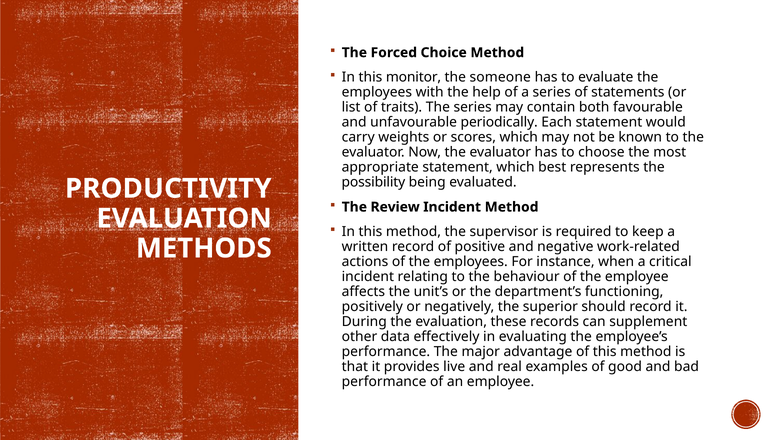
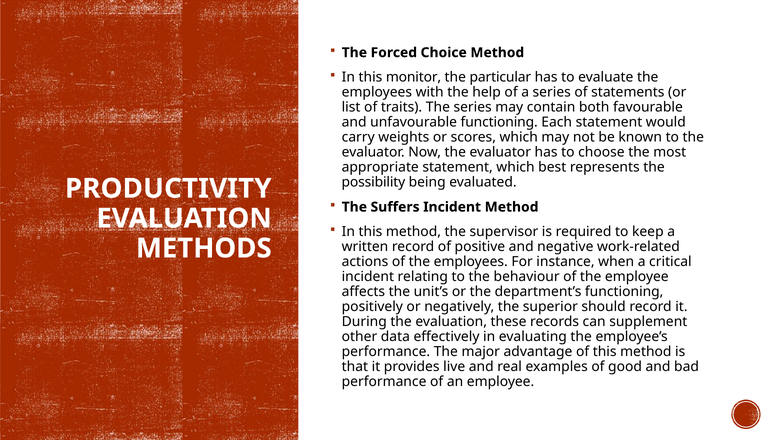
someone: someone -> particular
unfavourable periodically: periodically -> functioning
Review: Review -> Suffers
